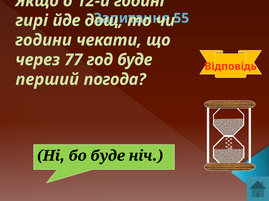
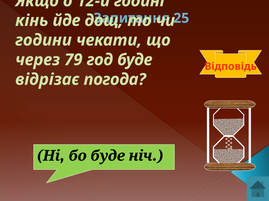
55: 55 -> 25
гирі: гирі -> кінь
77: 77 -> 79
перший: перший -> відрізає
